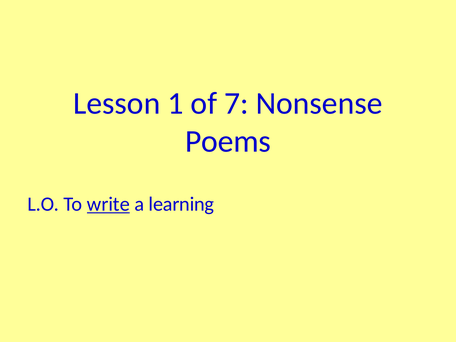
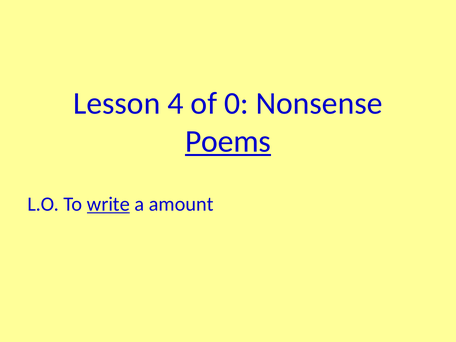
1: 1 -> 4
7: 7 -> 0
Poems underline: none -> present
learning: learning -> amount
